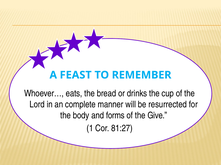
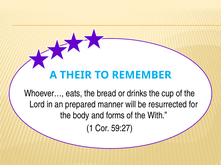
FEAST: FEAST -> THEIR
complete: complete -> prepared
Give: Give -> With
81:27: 81:27 -> 59:27
